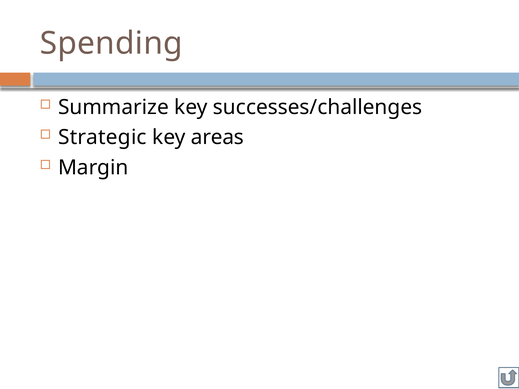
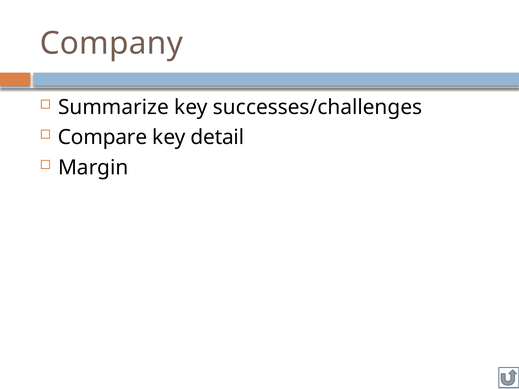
Spending: Spending -> Company
Strategic: Strategic -> Compare
areas: areas -> detail
